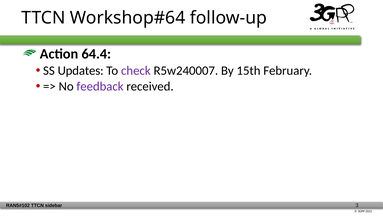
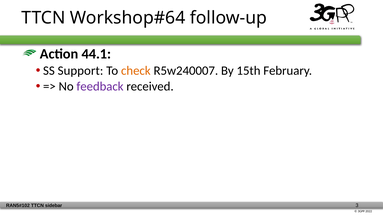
64.4: 64.4 -> 44.1
Updates: Updates -> Support
check colour: purple -> orange
